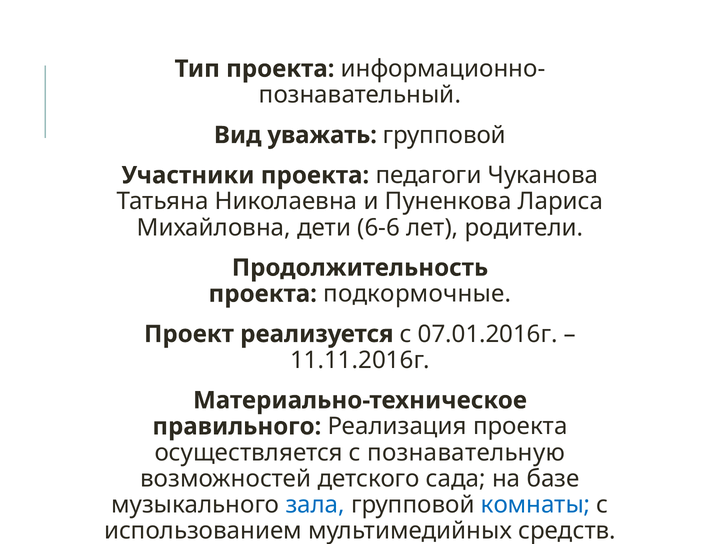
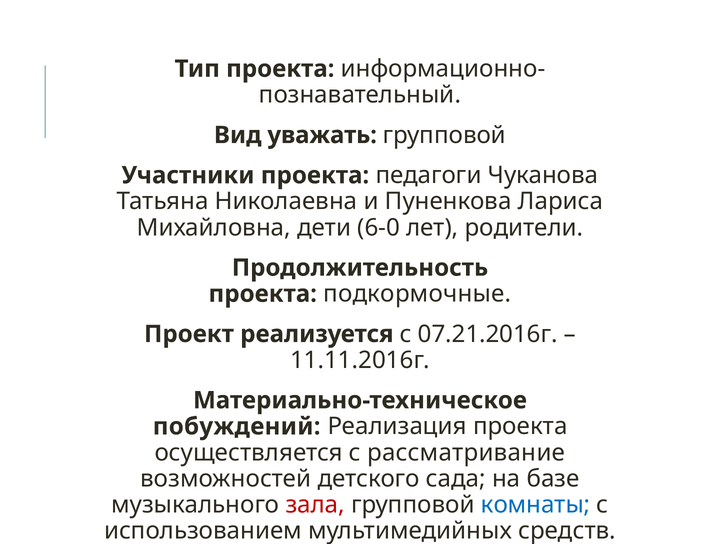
6-6: 6-6 -> 6-0
07.01.2016г: 07.01.2016г -> 07.21.2016г
правильного: правильного -> побуждений
познавательную: познавательную -> рассматривание
зала colour: blue -> red
